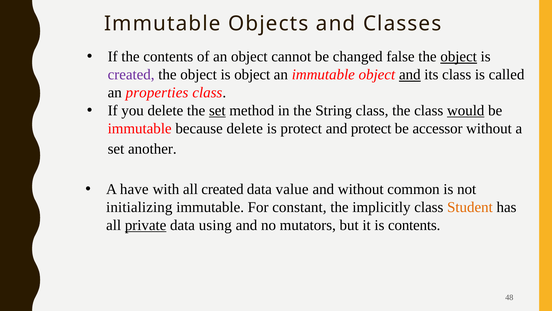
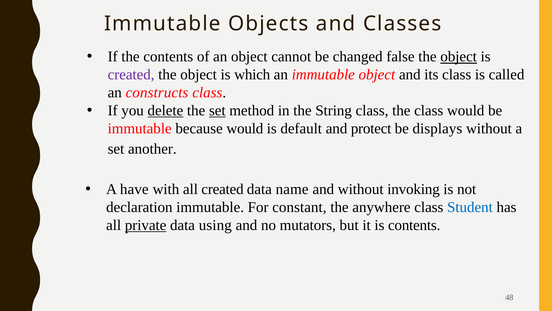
is object: object -> which
and at (410, 75) underline: present -> none
properties: properties -> constructs
delete at (165, 110) underline: none -> present
would at (466, 110) underline: present -> none
because delete: delete -> would
is protect: protect -> default
accessor: accessor -> displays
value: value -> name
common: common -> invoking
initializing: initializing -> declaration
implicitly: implicitly -> anywhere
Student colour: orange -> blue
